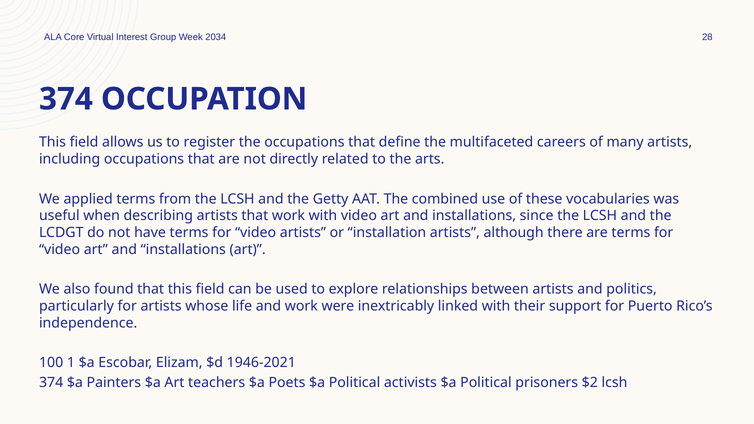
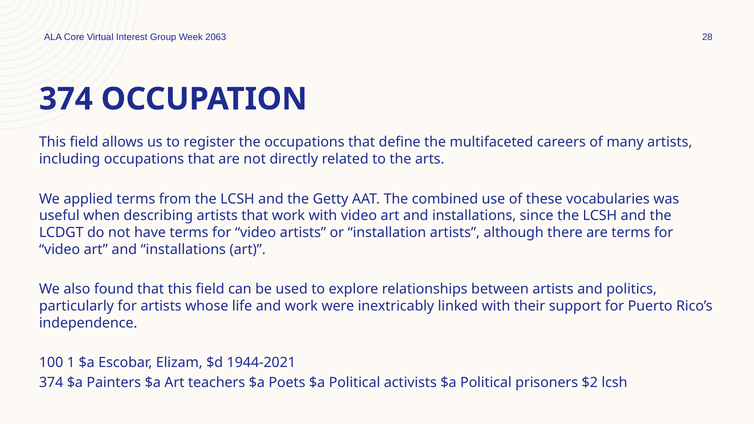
2034: 2034 -> 2063
1946-2021: 1946-2021 -> 1944-2021
